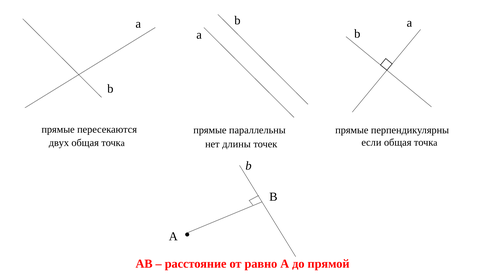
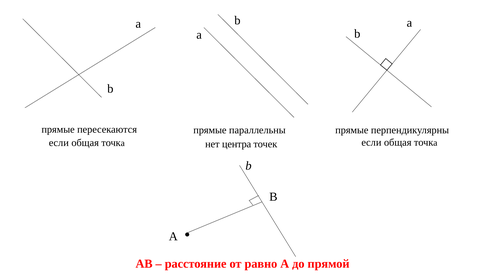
двух at (59, 143): двух -> если
длины: длины -> центра
